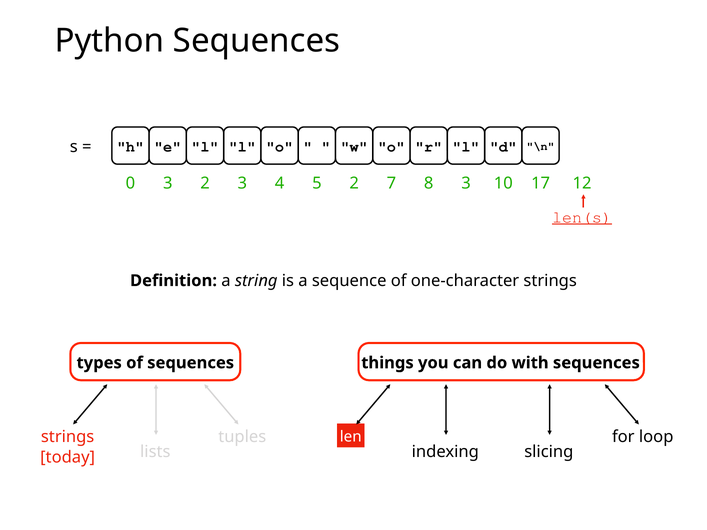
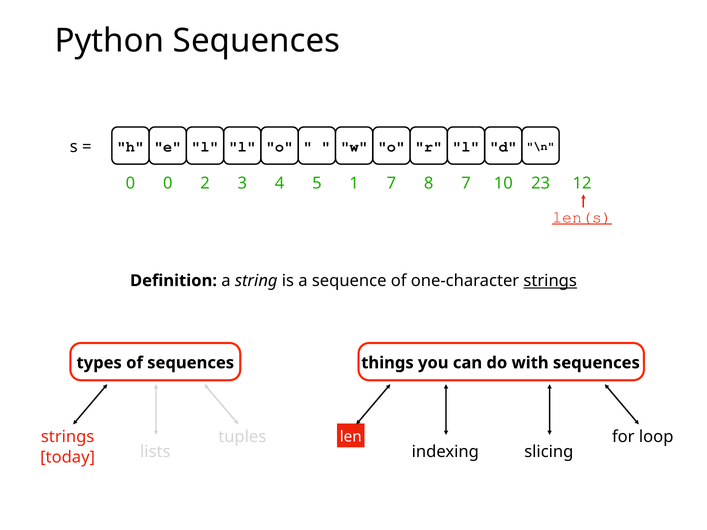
0 3: 3 -> 0
5 2: 2 -> 1
8 3: 3 -> 7
17: 17 -> 23
strings at (550, 281) underline: none -> present
